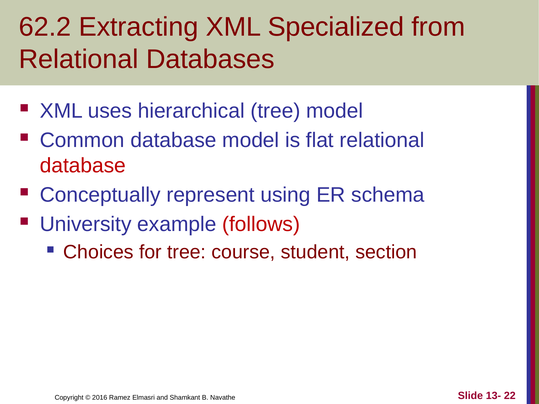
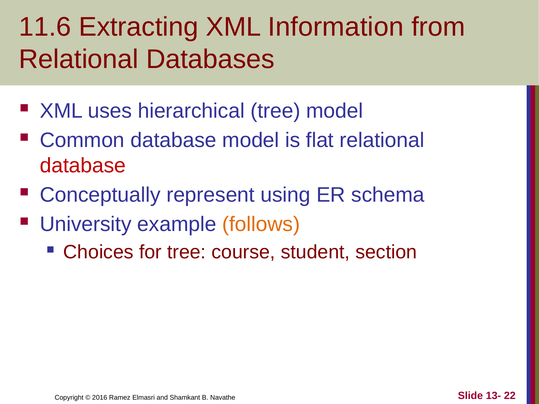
62.2: 62.2 -> 11.6
Specialized: Specialized -> Information
follows colour: red -> orange
